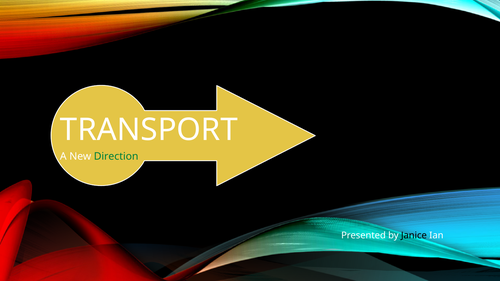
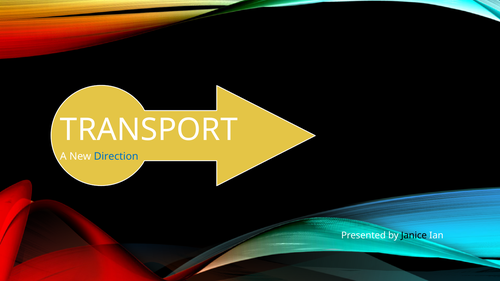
Direction colour: green -> blue
